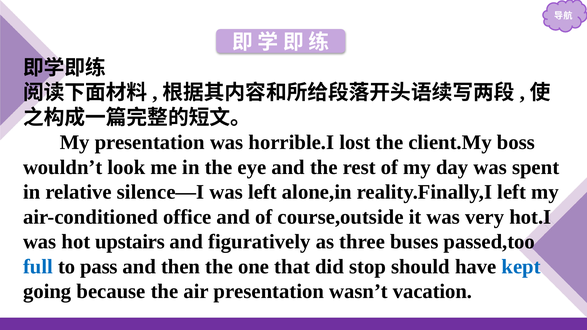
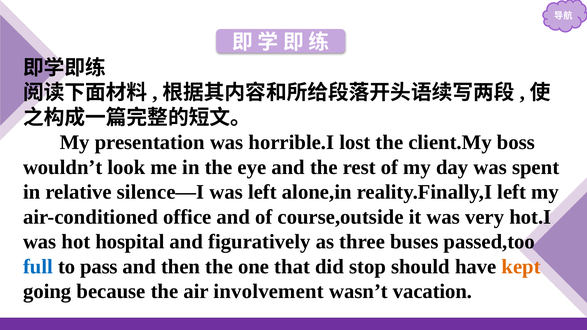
upstairs: upstairs -> hospital
kept colour: blue -> orange
air presentation: presentation -> involvement
